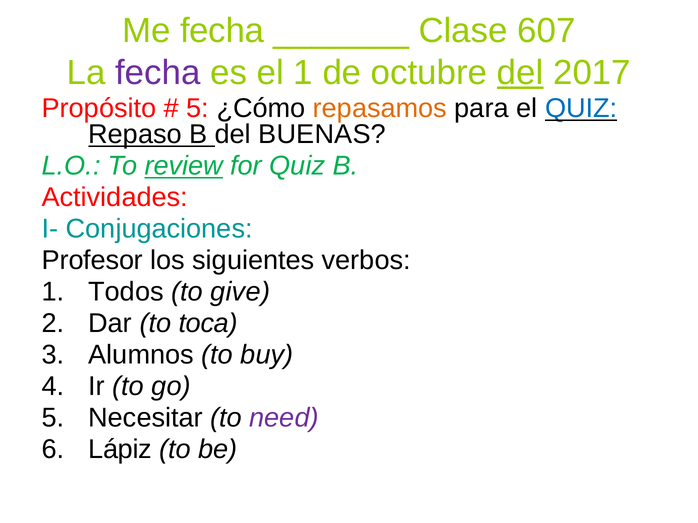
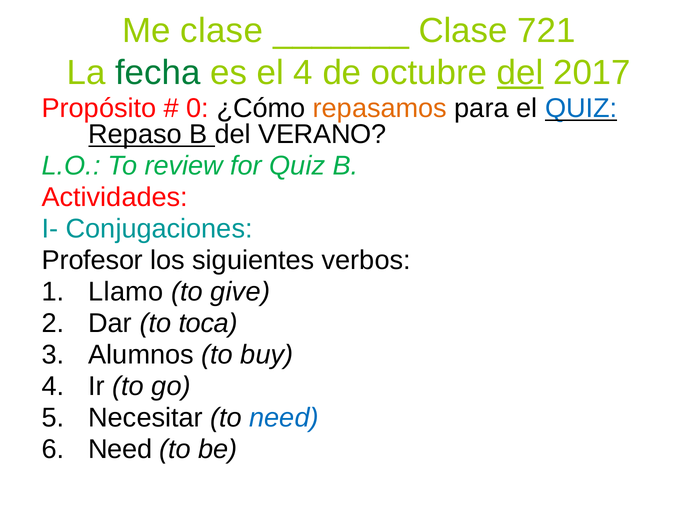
Me fecha: fecha -> clase
607: 607 -> 721
fecha at (158, 73) colour: purple -> green
el 1: 1 -> 4
5 at (198, 108): 5 -> 0
BUENAS: BUENAS -> VERANO
review underline: present -> none
Todos: Todos -> Llamo
need at (284, 418) colour: purple -> blue
Lápiz at (120, 450): Lápiz -> Need
